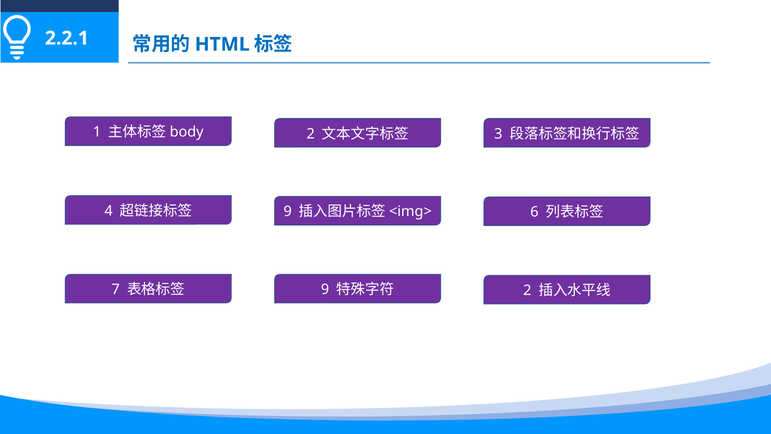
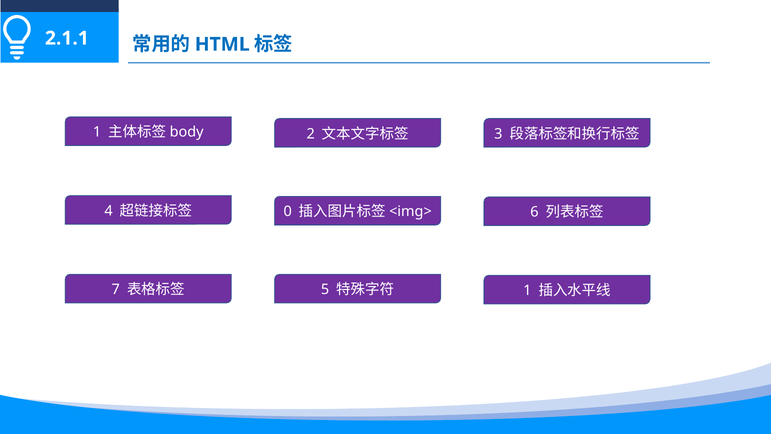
2.2.1: 2.2.1 -> 2.1.1
9 at (288, 212): 9 -> 0
9 at (325, 289): 9 -> 5
2 at (527, 290): 2 -> 1
